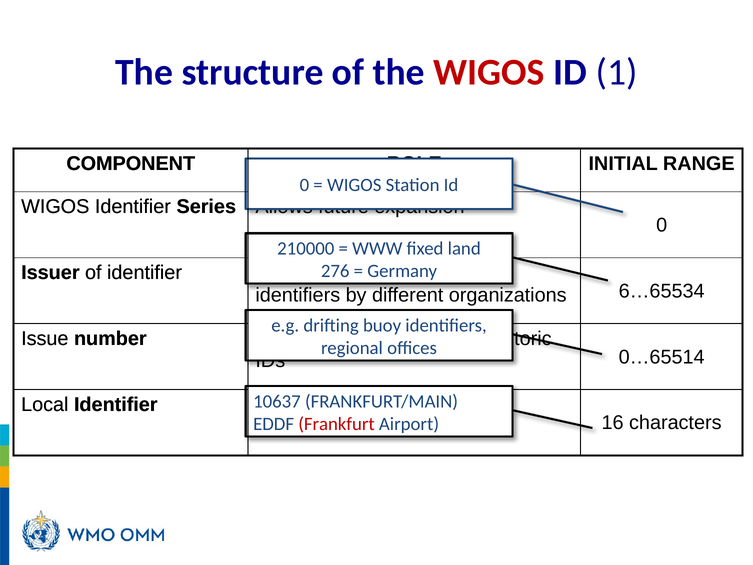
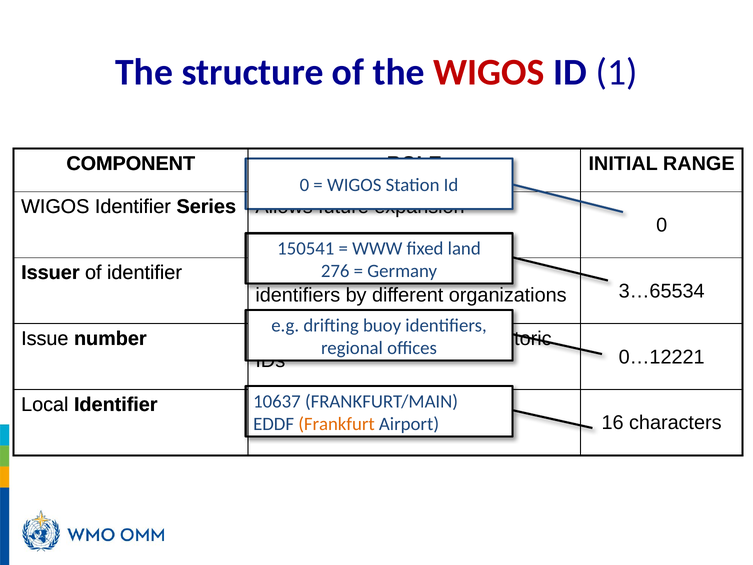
210000: 210000 -> 150541
6…65534: 6…65534 -> 3…65534
0…65514: 0…65514 -> 0…12221
Frankfurt colour: red -> orange
